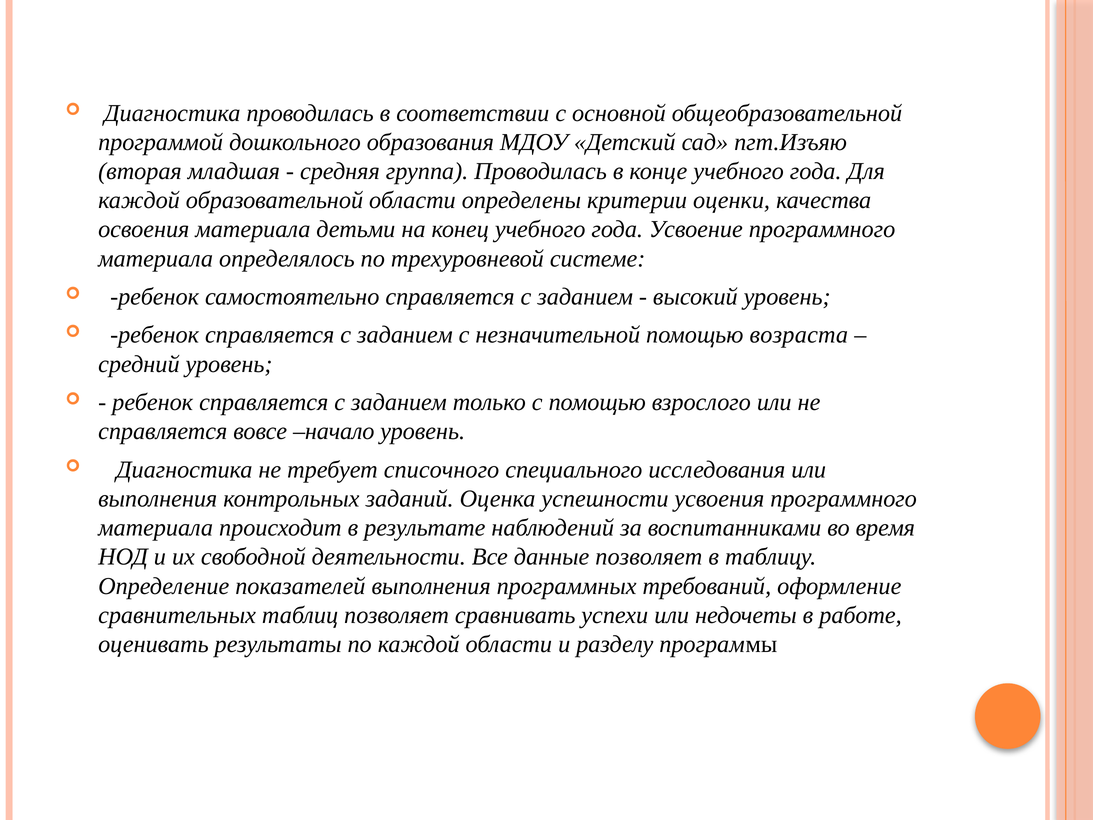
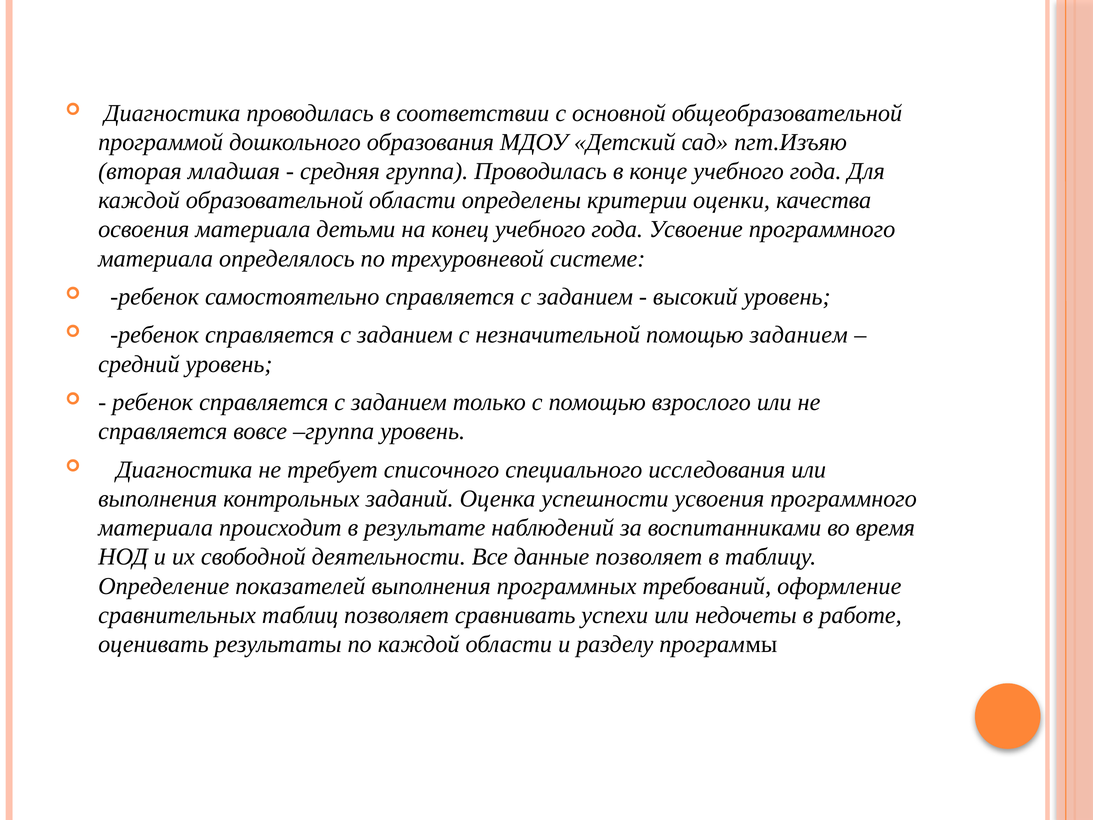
помощью возраста: возраста -> заданием
вовсе начало: начало -> группа
